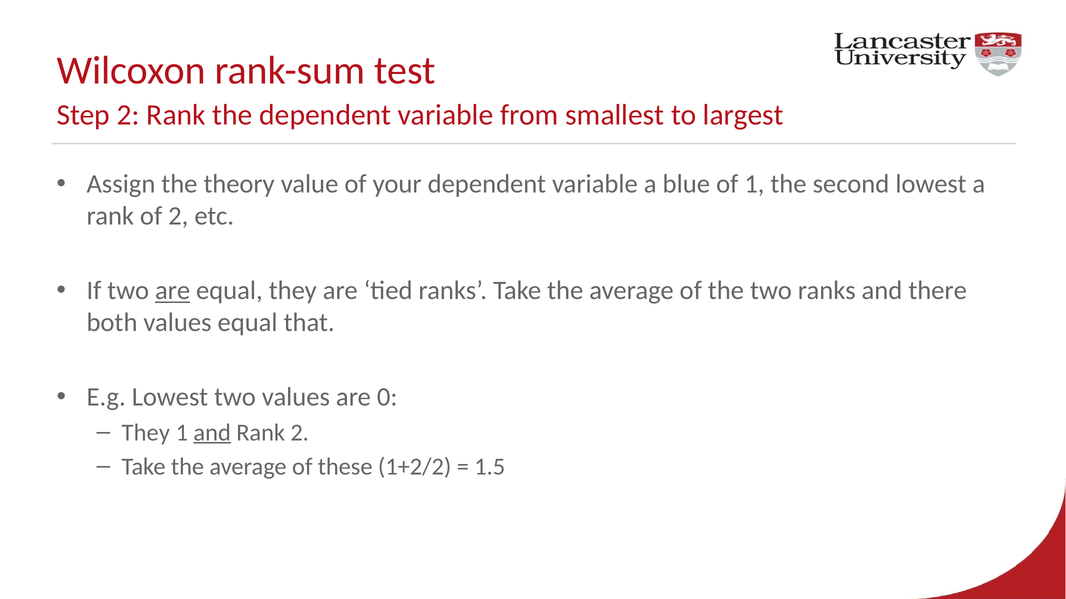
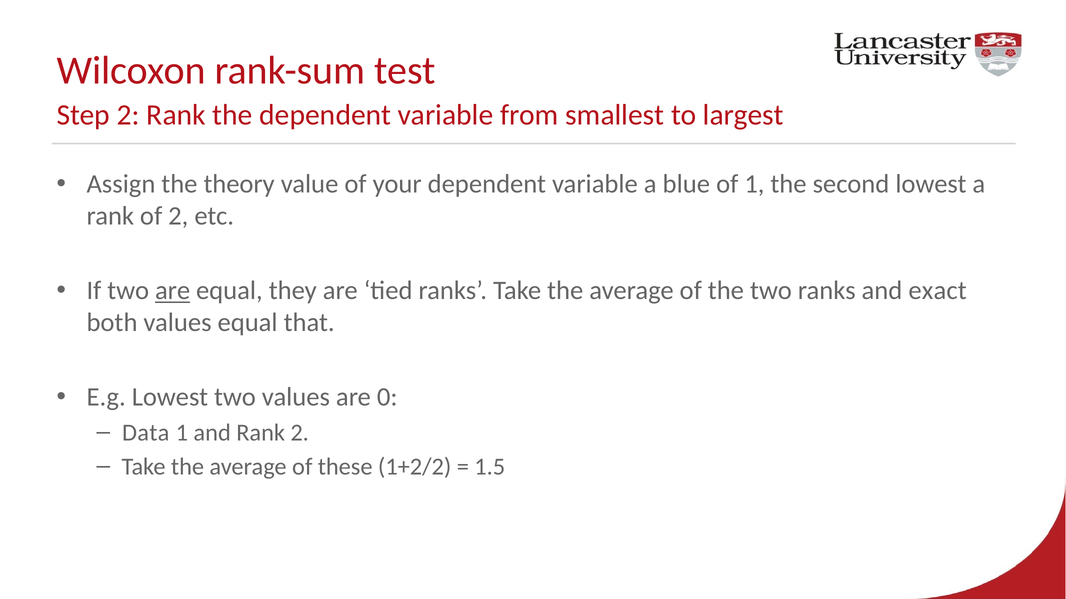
there: there -> exact
They at (146, 433): They -> Data
and at (212, 433) underline: present -> none
